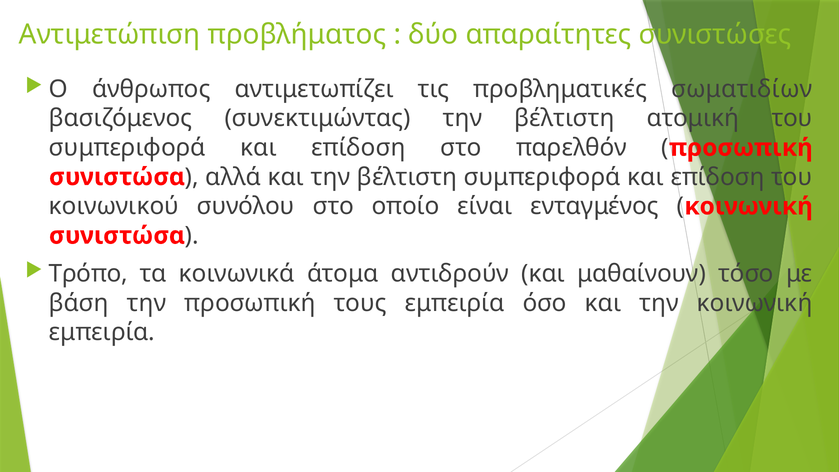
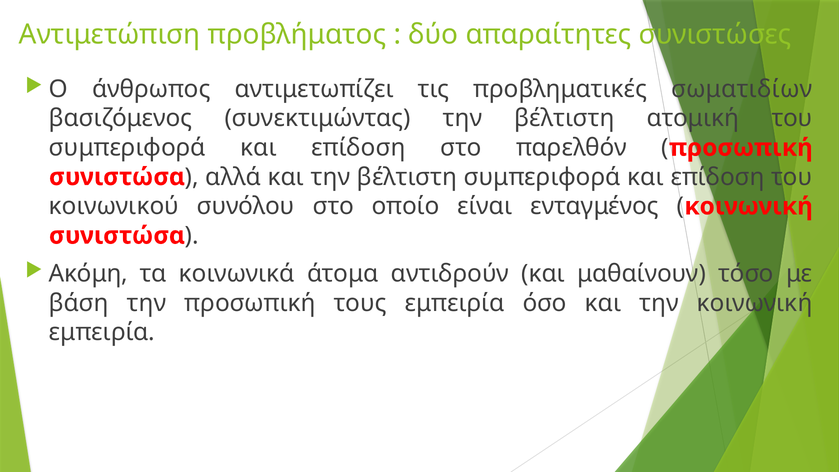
Τρόπο: Τρόπο -> Ακόμη
